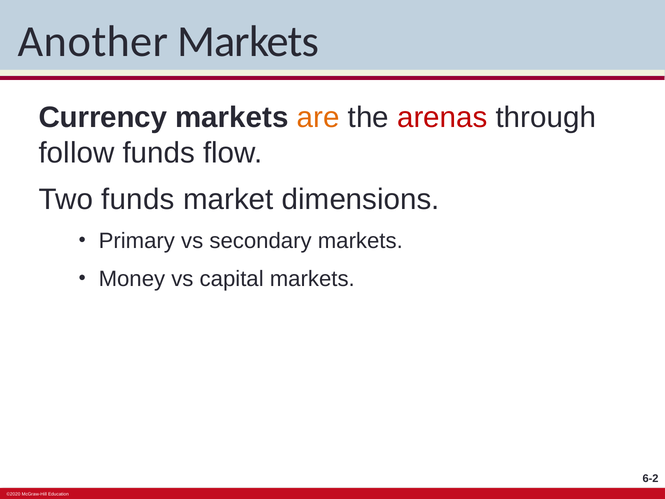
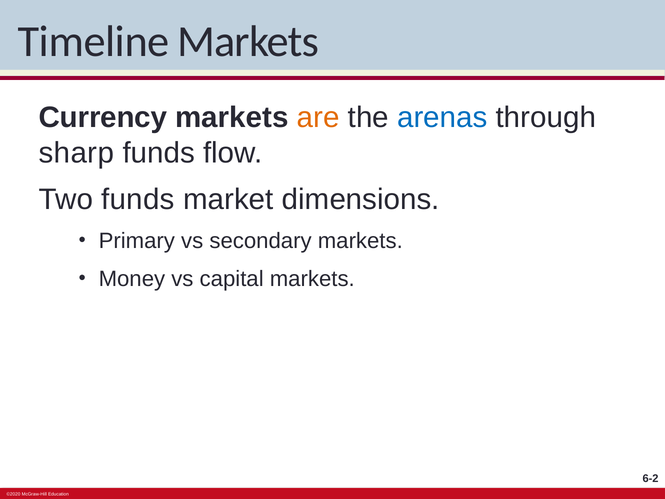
Another: Another -> Timeline
arenas colour: red -> blue
follow: follow -> sharp
